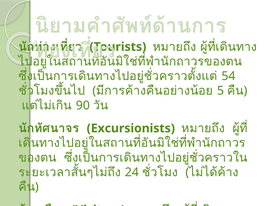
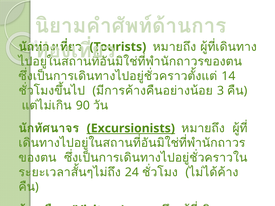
54: 54 -> 14
5: 5 -> 3
Excursionists underline: none -> present
